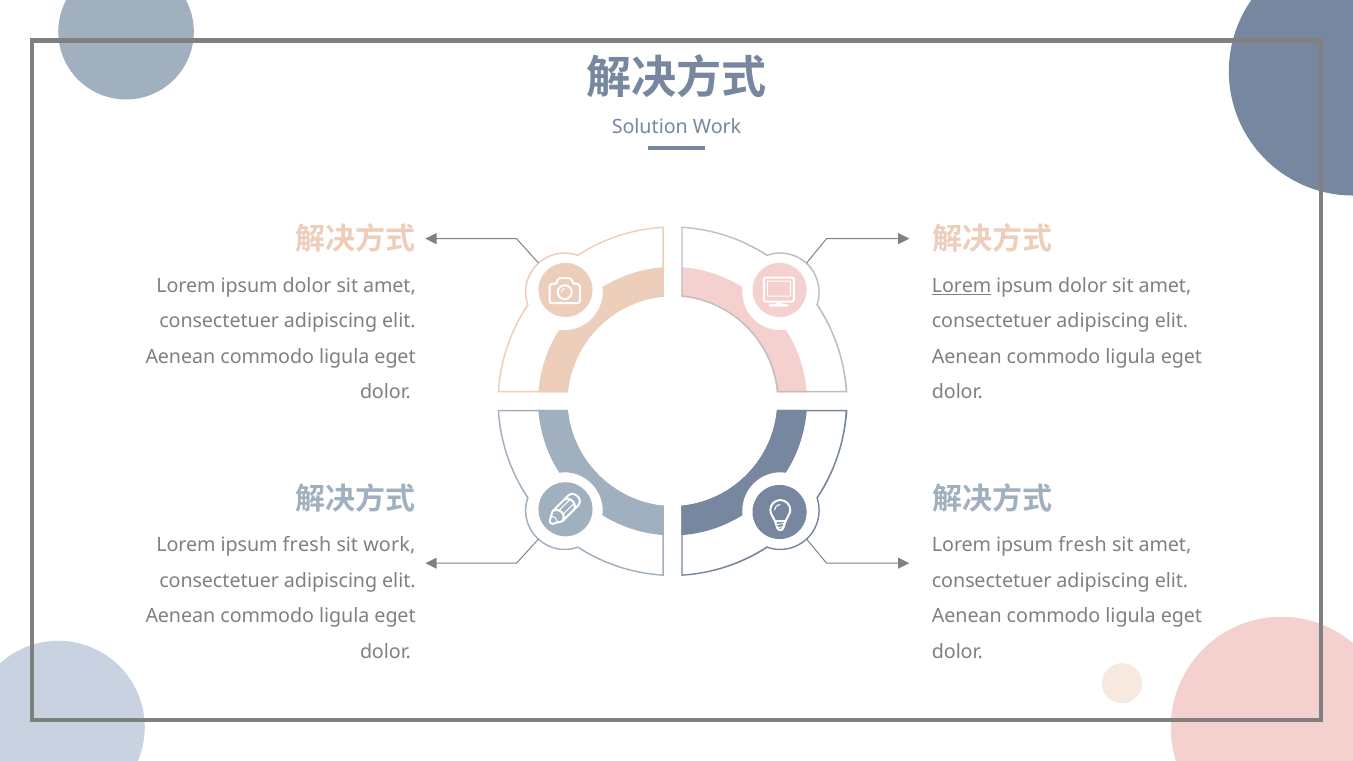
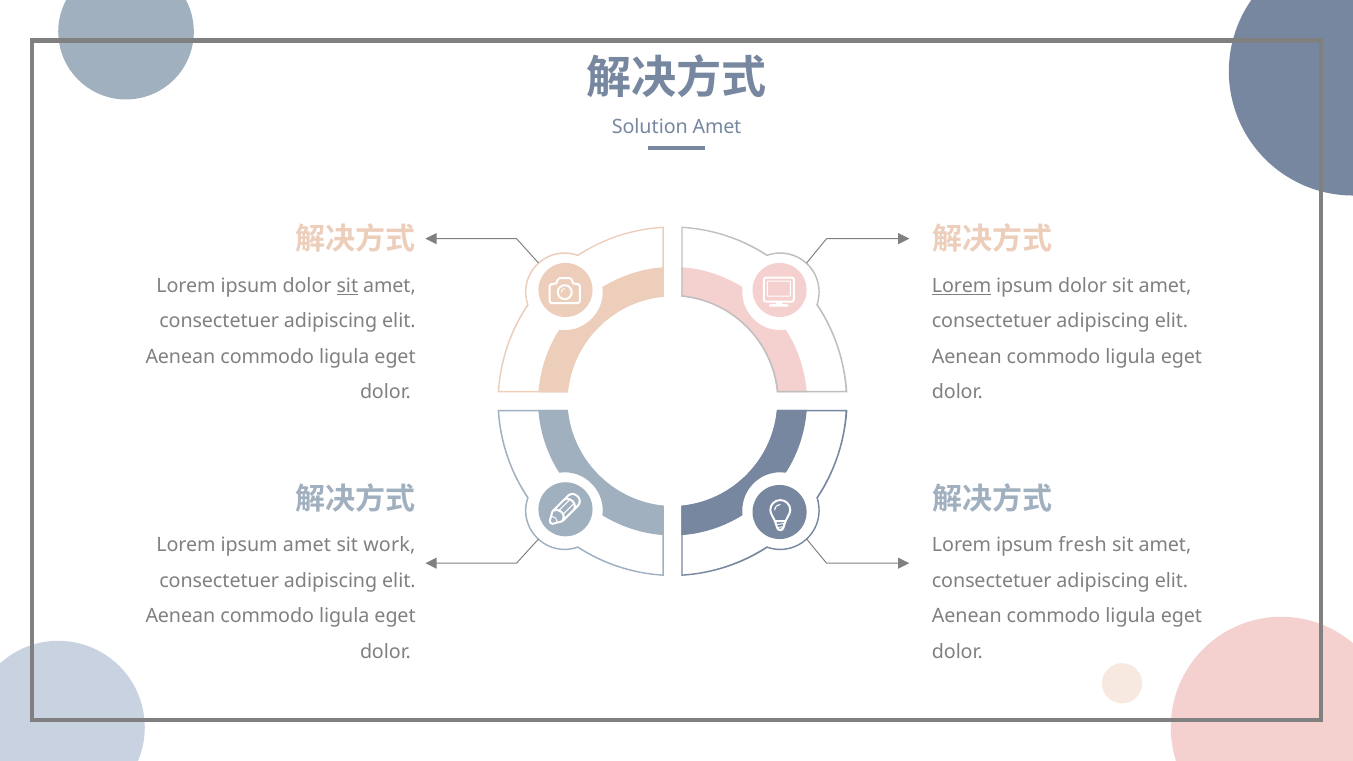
Solution Work: Work -> Amet
sit at (347, 286) underline: none -> present
fresh at (307, 545): fresh -> amet
